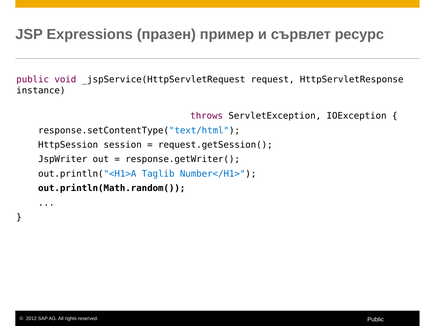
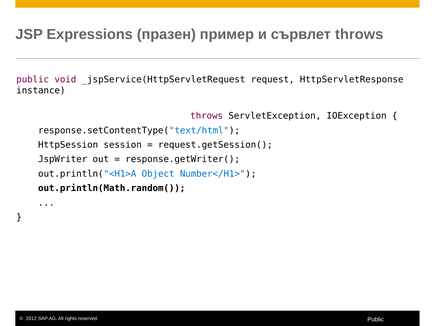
сървлет ресурс: ресурс -> throws
Taglib: Taglib -> Object
